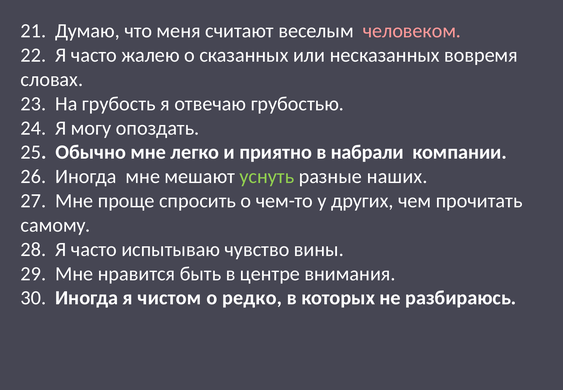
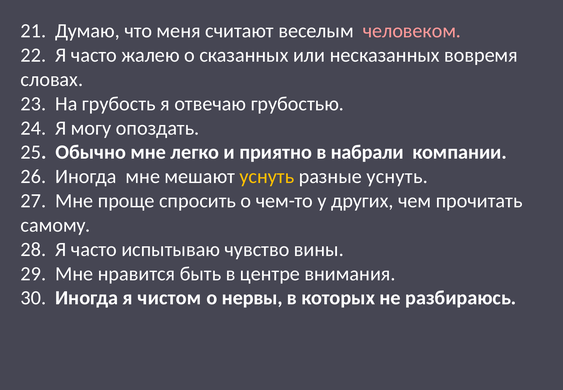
уснуть at (267, 176) colour: light green -> yellow
разные наших: наших -> уснуть
редко: редко -> нервы
